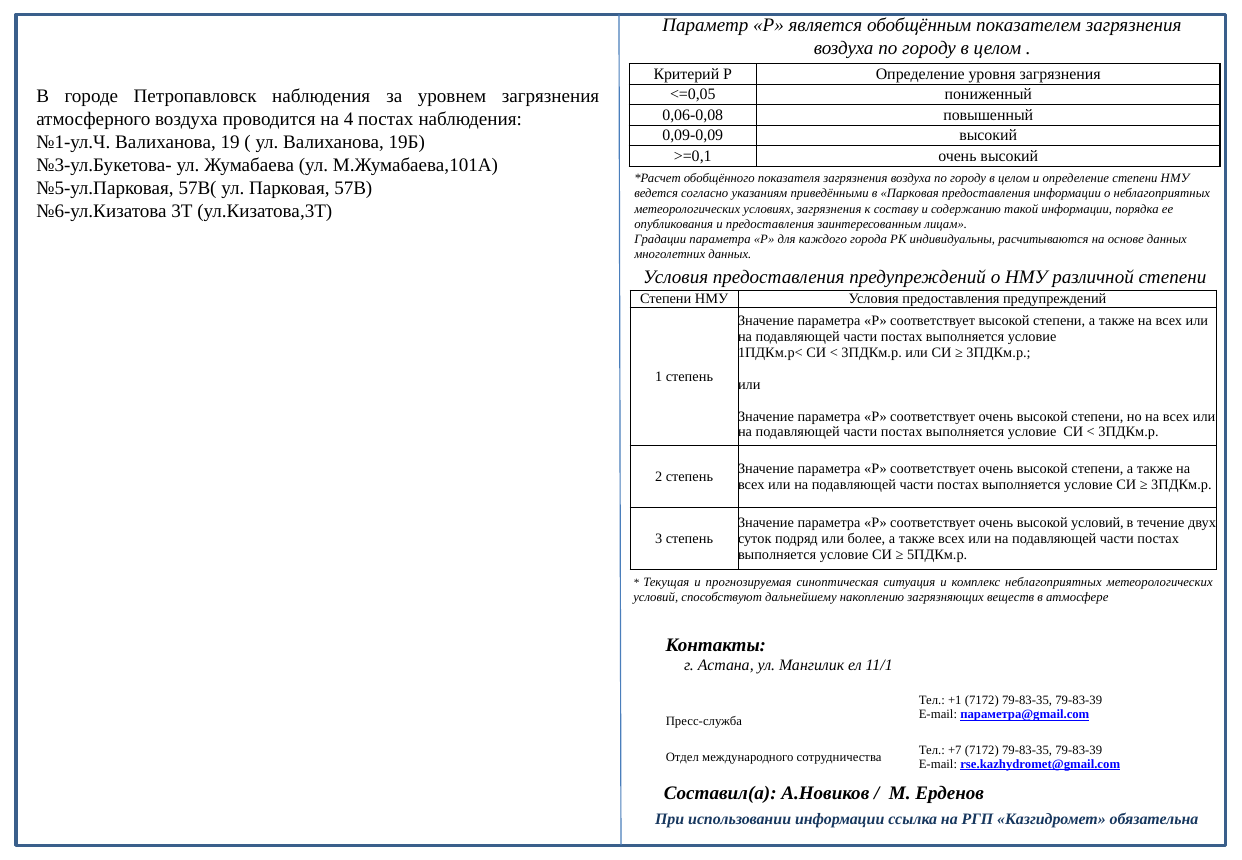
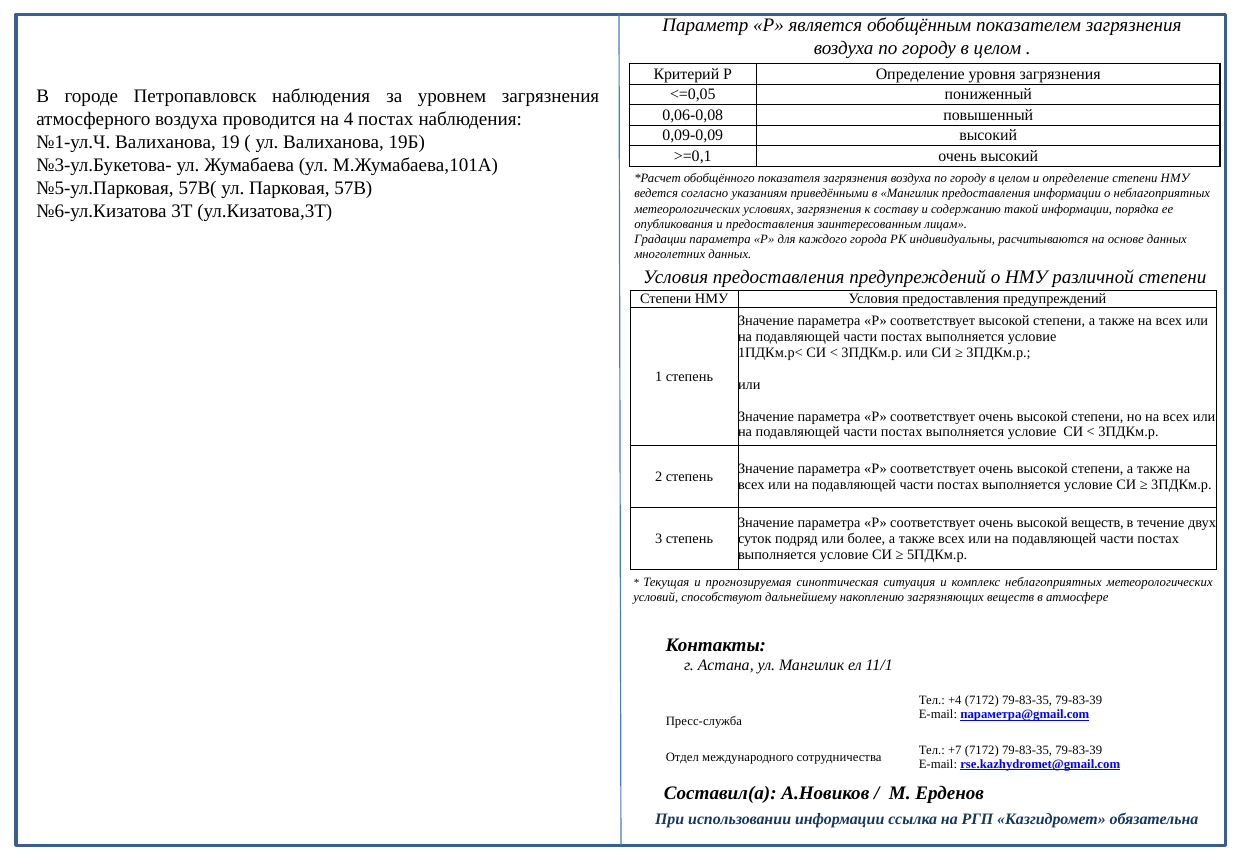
в Парковая: Парковая -> Мангилик
высокой условий: условий -> веществ
+1: +1 -> +4
